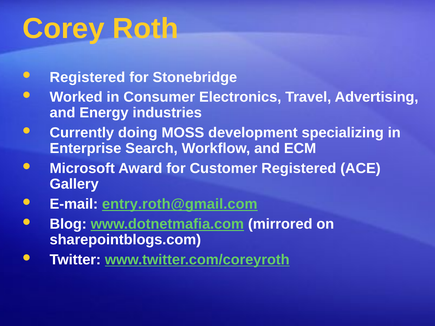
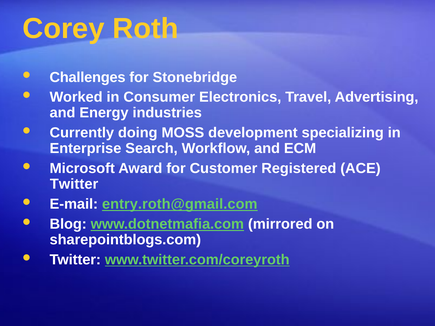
Registered at (87, 77): Registered -> Challenges
Gallery at (74, 184): Gallery -> Twitter
